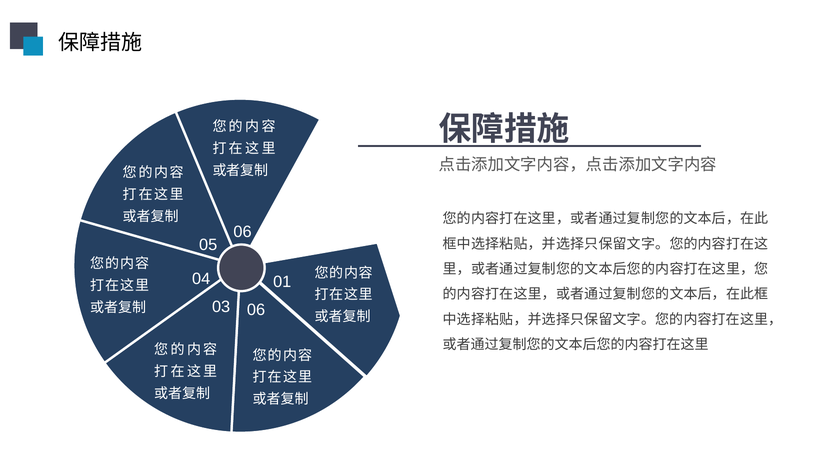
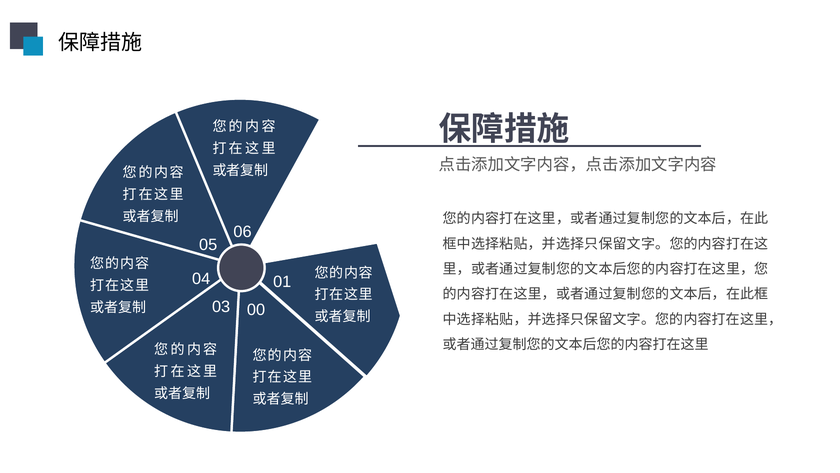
03 06: 06 -> 00
